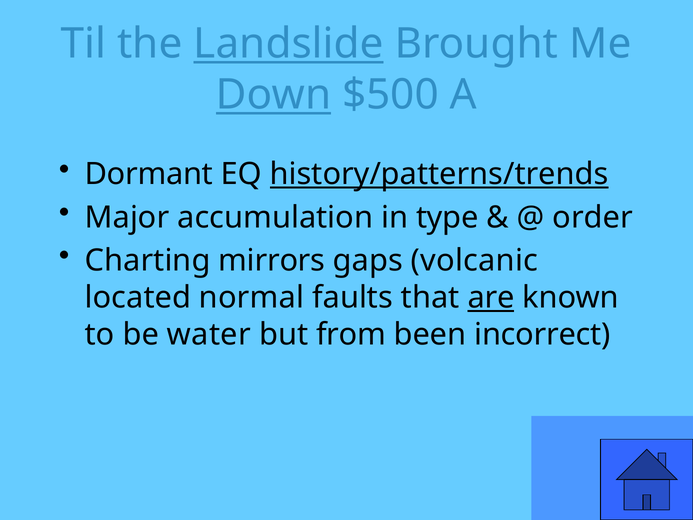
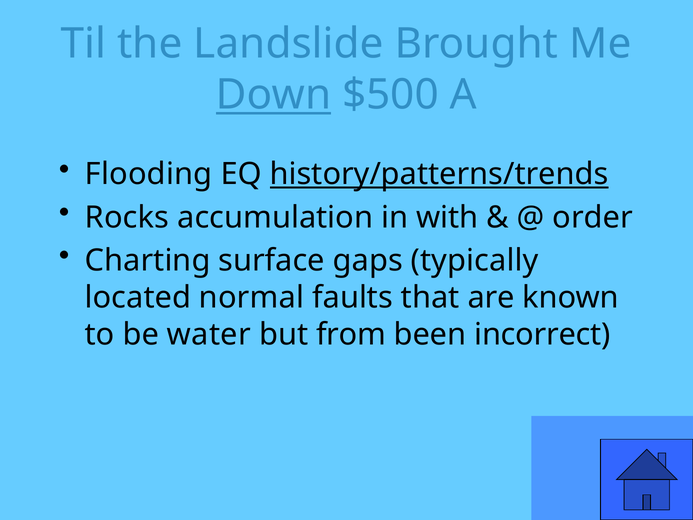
Landslide underline: present -> none
Dormant: Dormant -> Flooding
Major: Major -> Rocks
type: type -> with
mirrors: mirrors -> surface
volcanic: volcanic -> typically
are underline: present -> none
